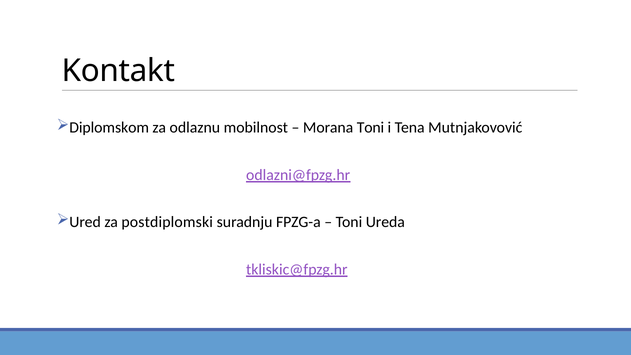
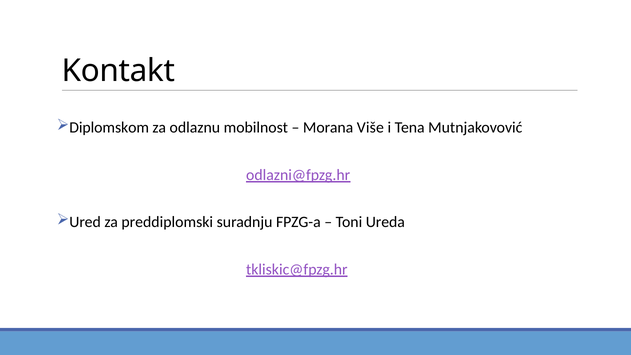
Morana Toni: Toni -> Više
postdiplomski: postdiplomski -> preddiplomski
